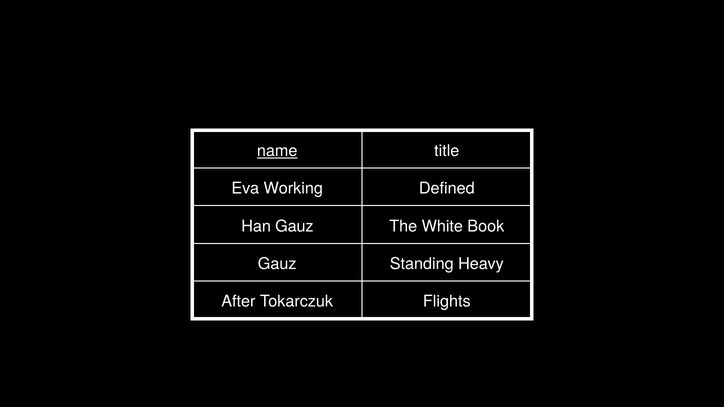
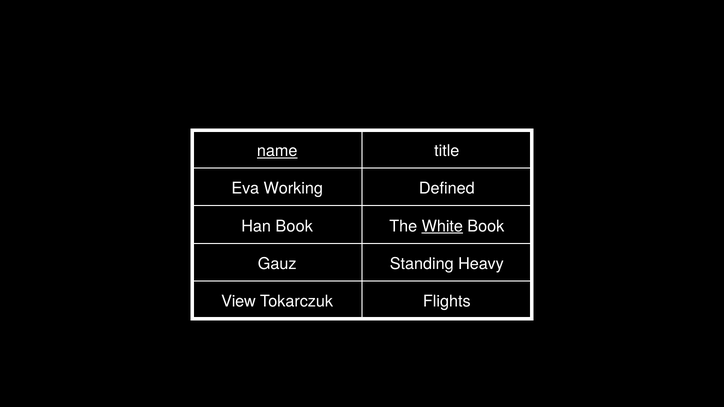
Han Gauz: Gauz -> Book
White underline: none -> present
After: After -> View
